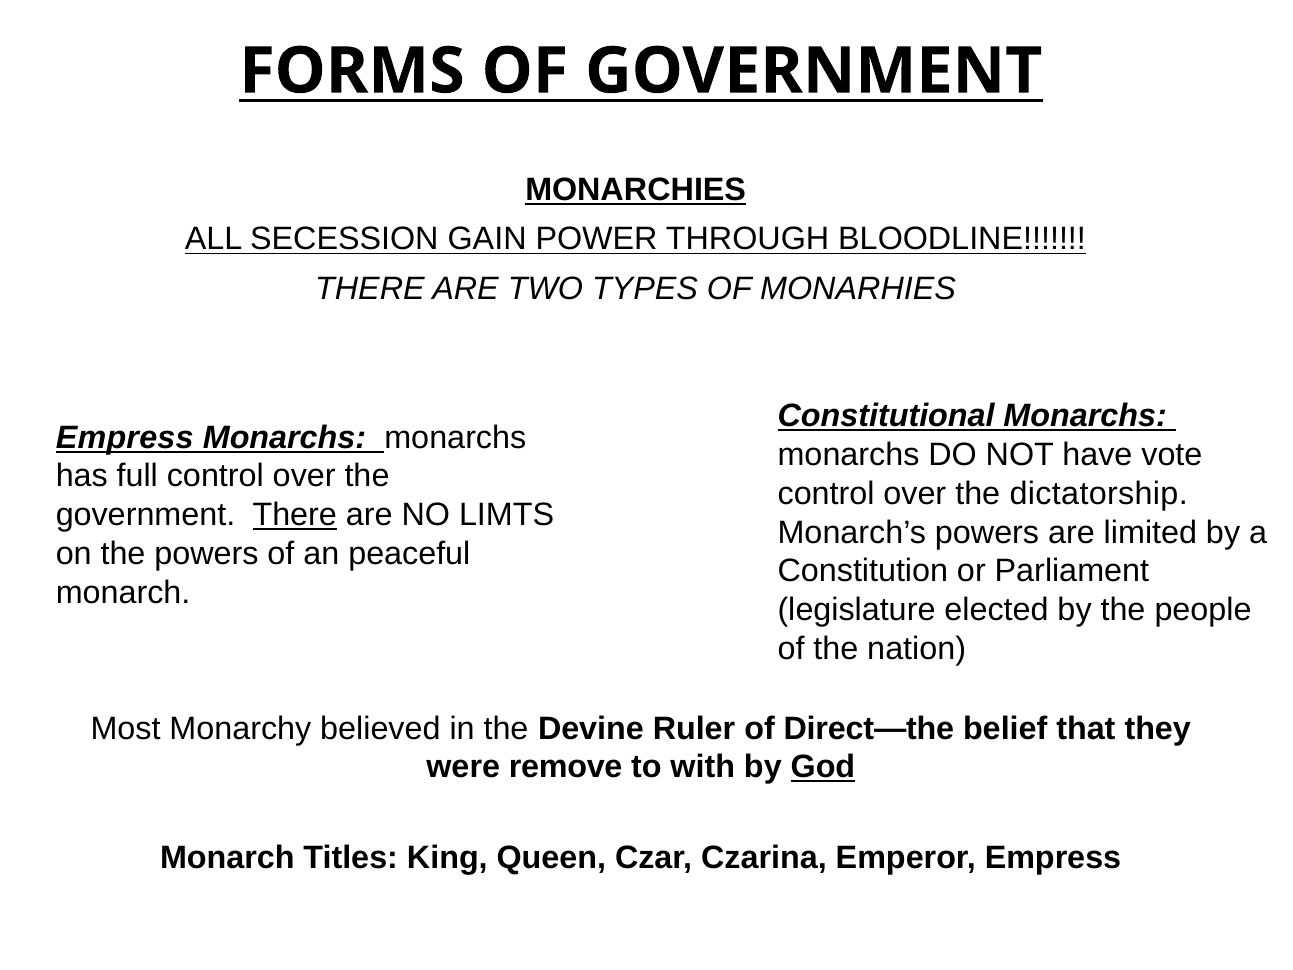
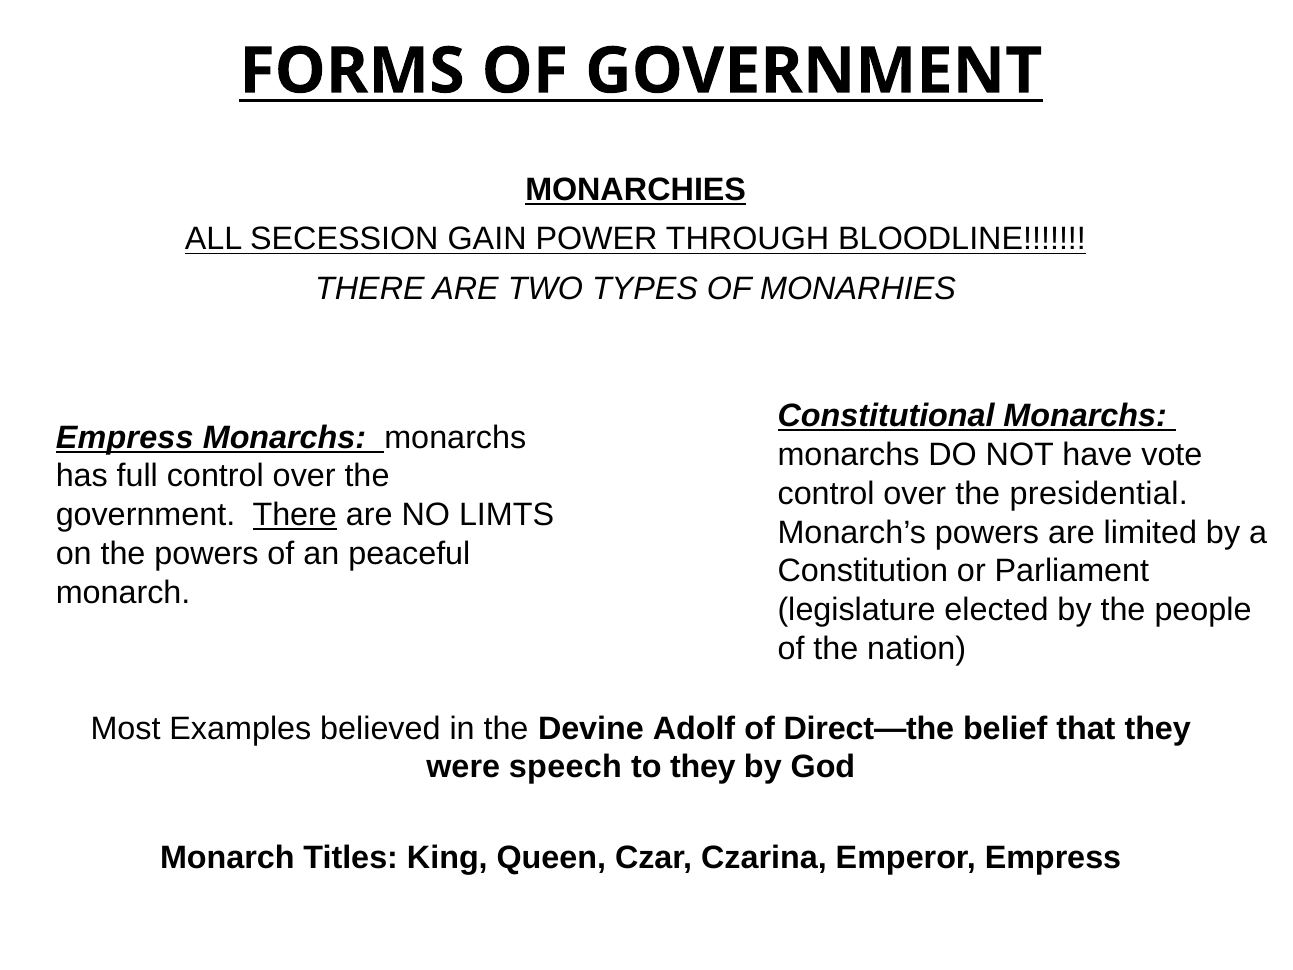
dictatorship: dictatorship -> presidential
Monarchy: Monarchy -> Examples
Ruler: Ruler -> Adolf
remove: remove -> speech
to with: with -> they
God underline: present -> none
